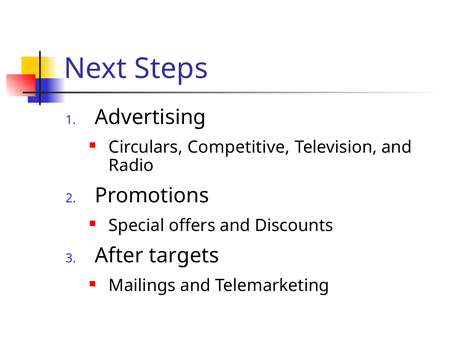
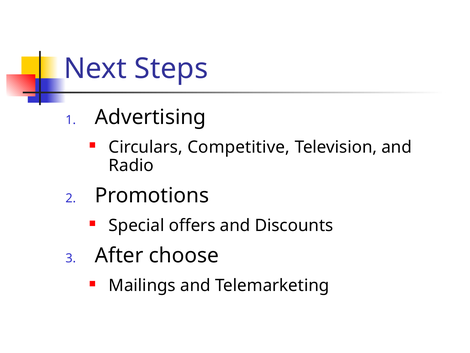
targets: targets -> choose
